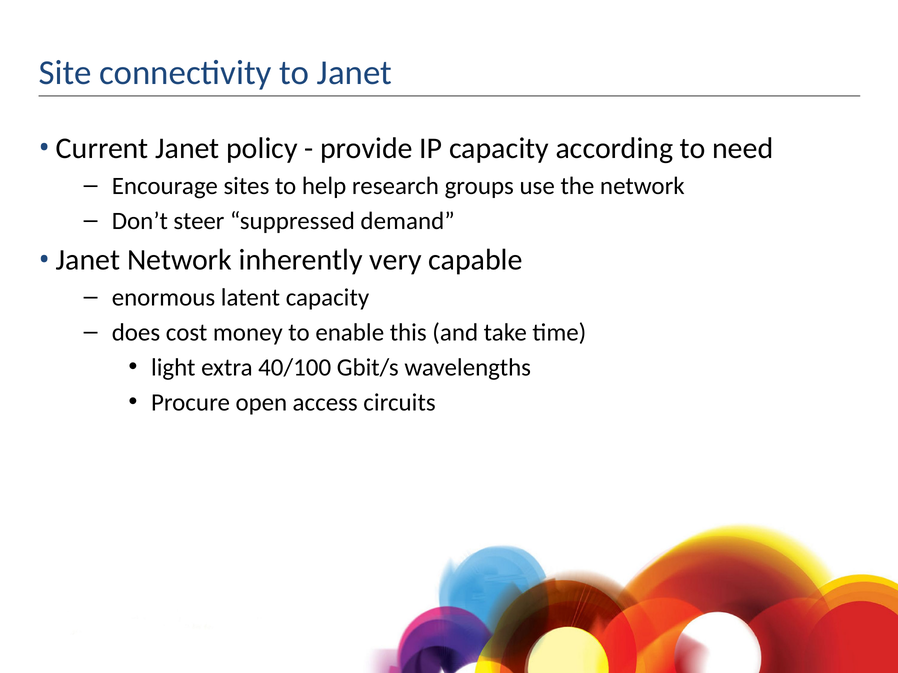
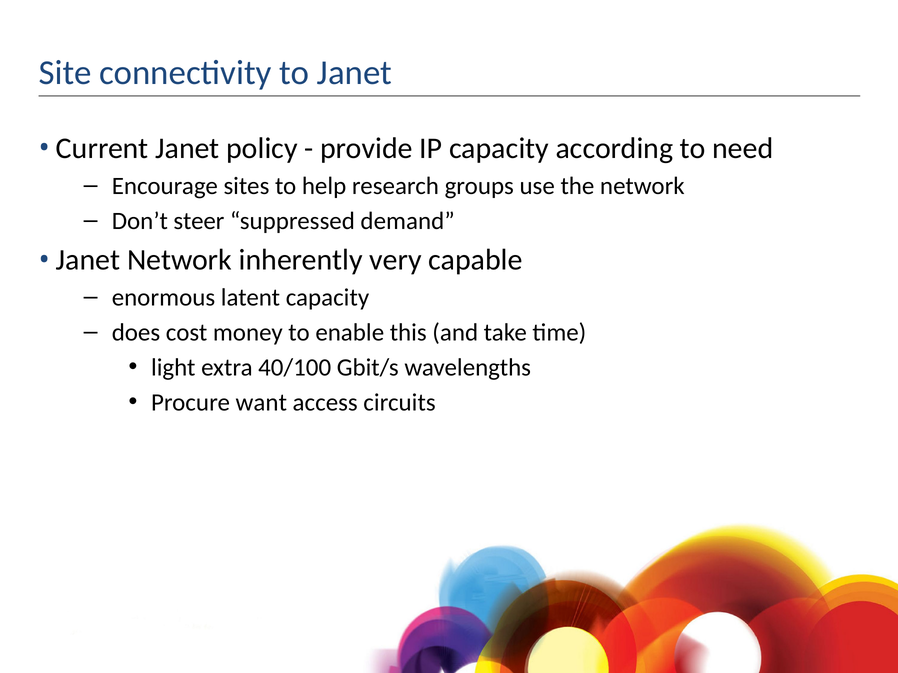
open: open -> want
